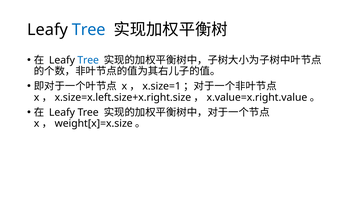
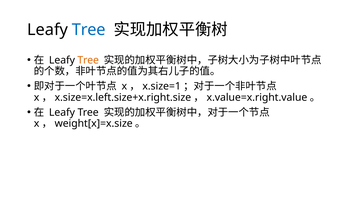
Tree at (88, 60) colour: blue -> orange
